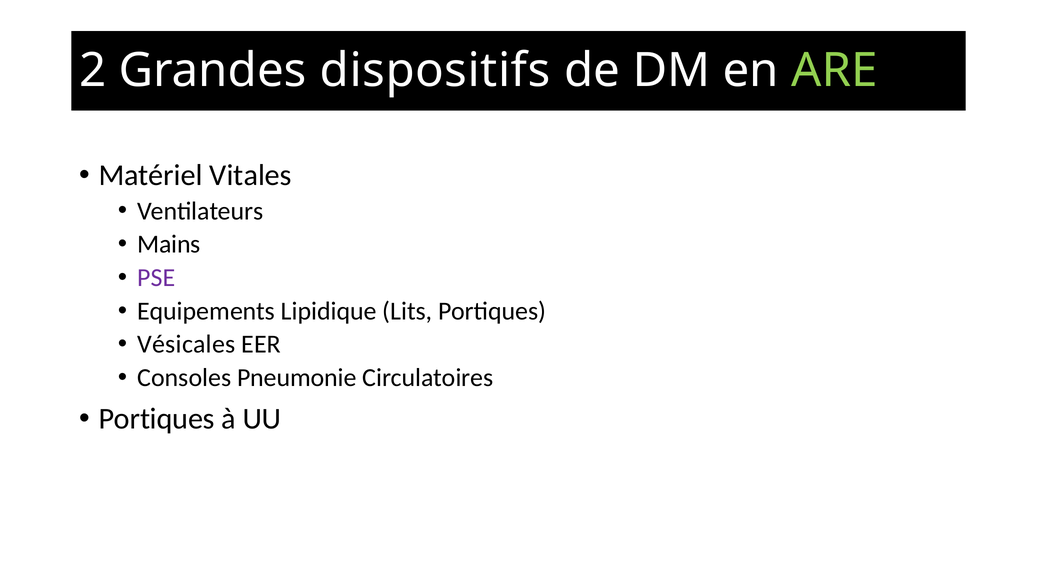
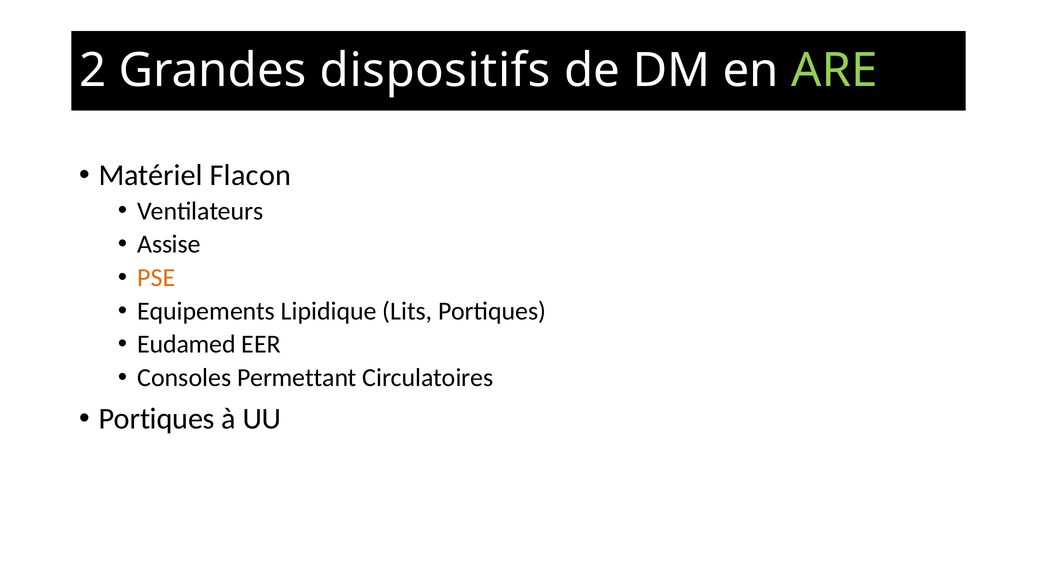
Vitales: Vitales -> Flacon
Mains: Mains -> Assise
PSE colour: purple -> orange
Vésicales: Vésicales -> Eudamed
Pneumonie: Pneumonie -> Permettant
